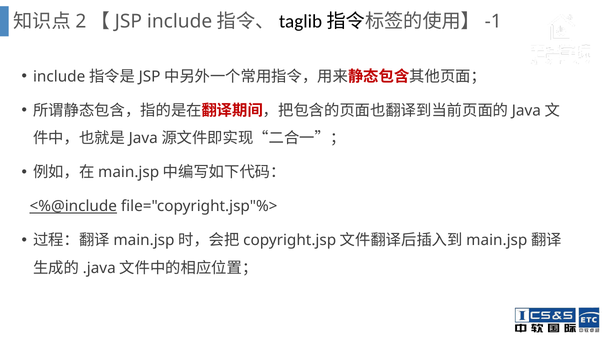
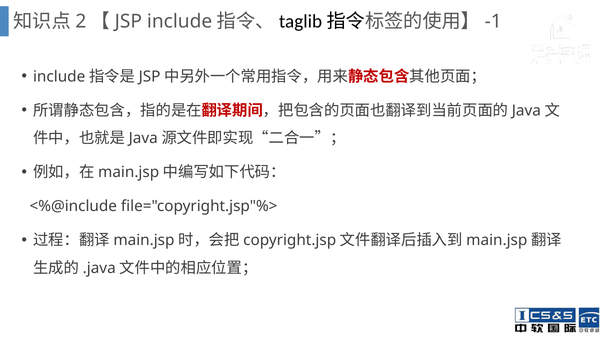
<%@include underline: present -> none
